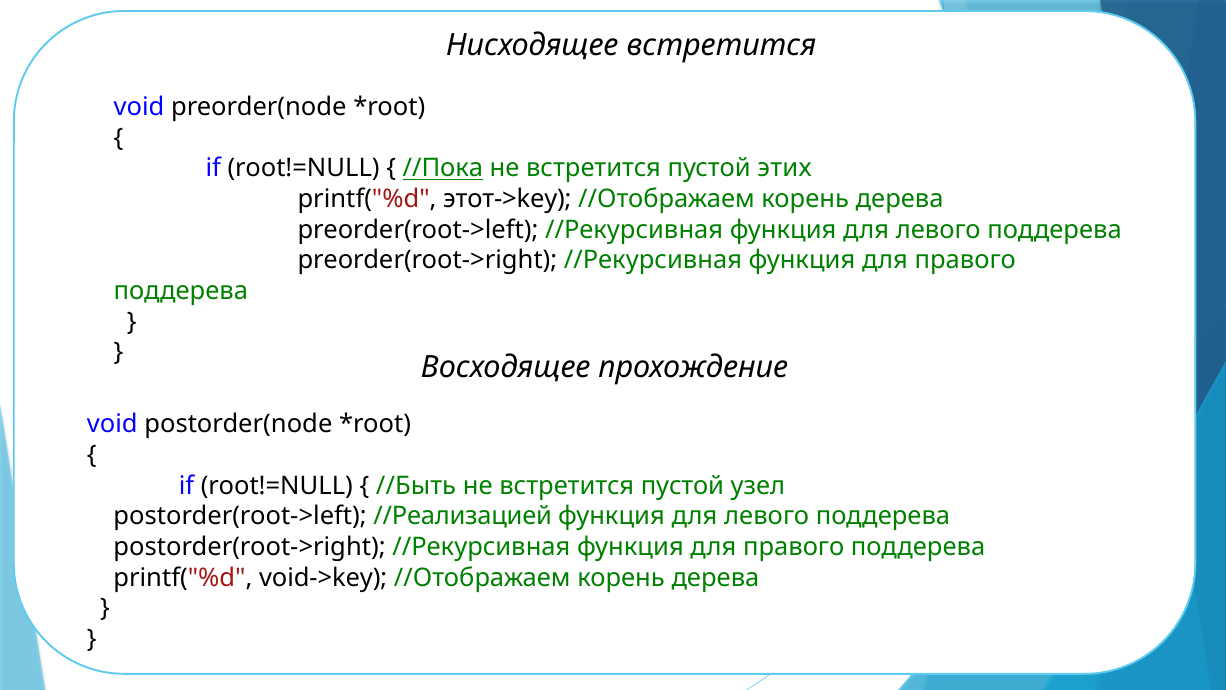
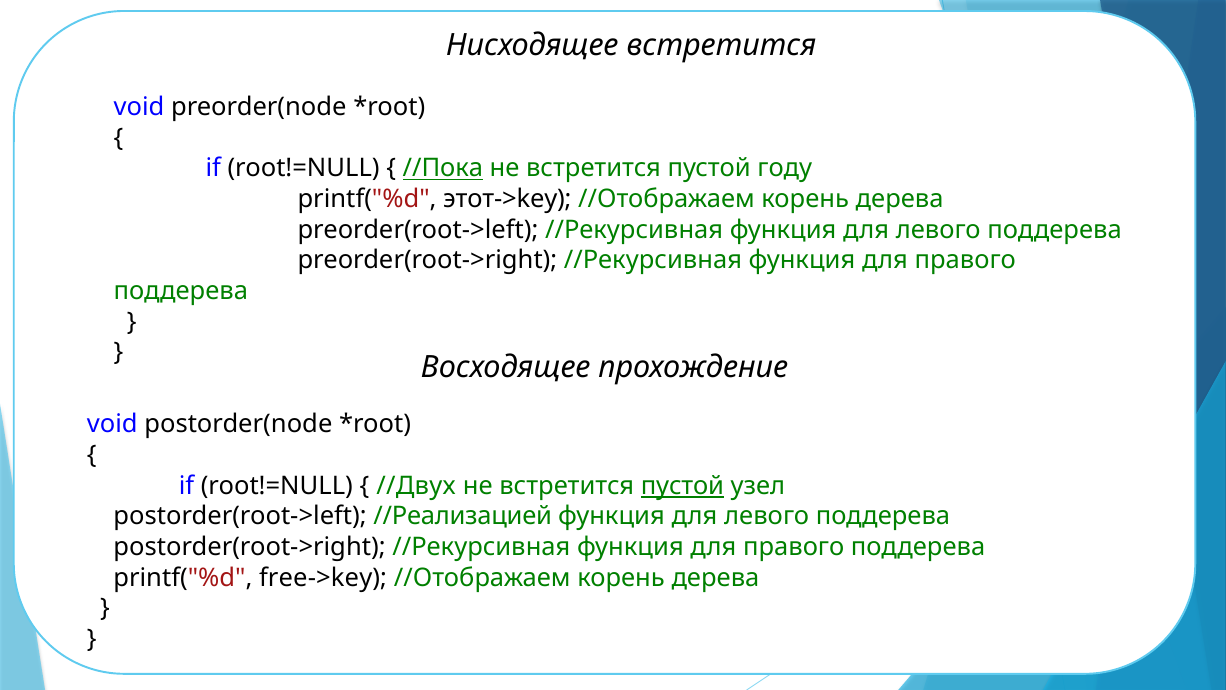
этих: этих -> году
//Быть: //Быть -> //Двух
пустой at (682, 486) underline: none -> present
void->key: void->key -> free->key
